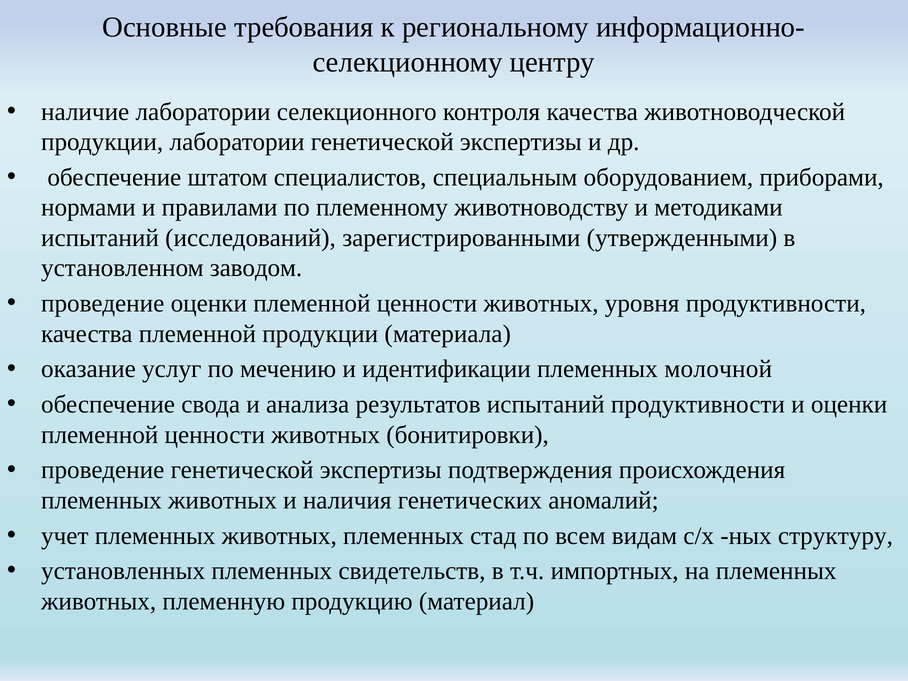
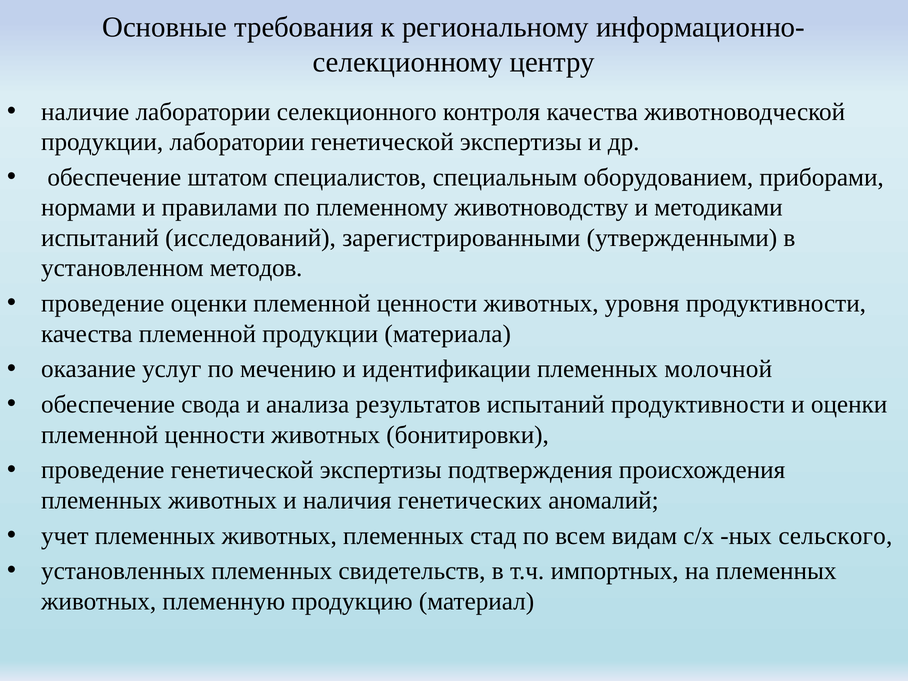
заводом: заводом -> методов
структуру: структуру -> сельского
